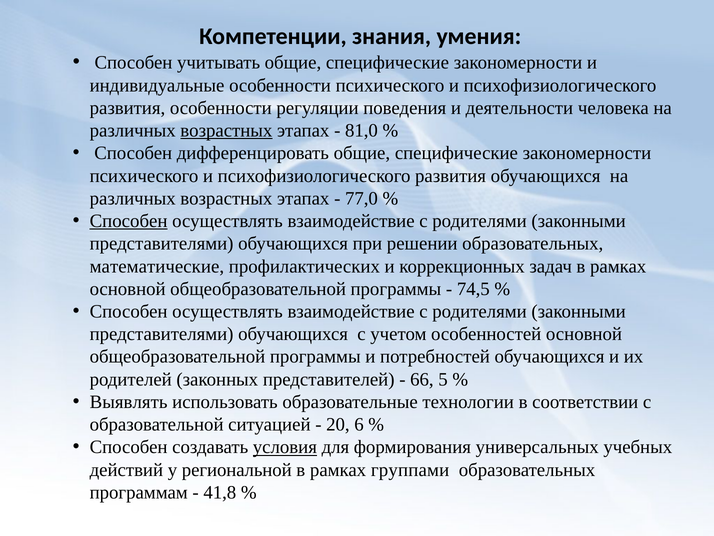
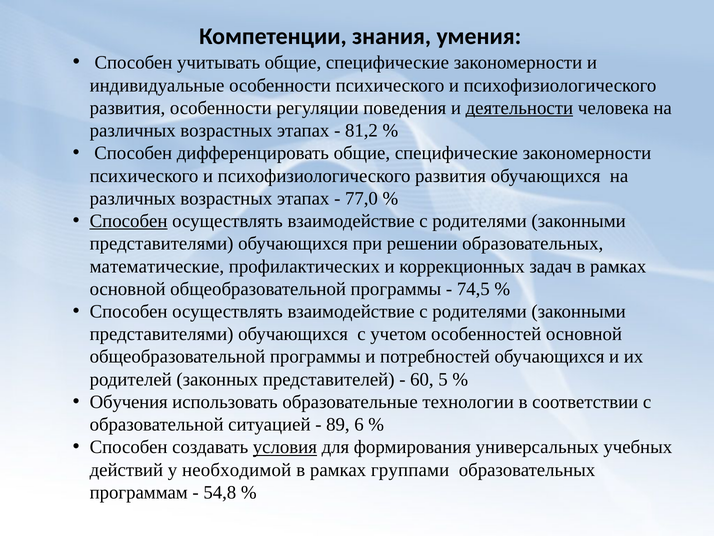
деятельности underline: none -> present
возрастных at (226, 130) underline: present -> none
81,0: 81,0 -> 81,2
66: 66 -> 60
Выявлять: Выявлять -> Обучения
20: 20 -> 89
региональной: региональной -> необходимой
41,8: 41,8 -> 54,8
